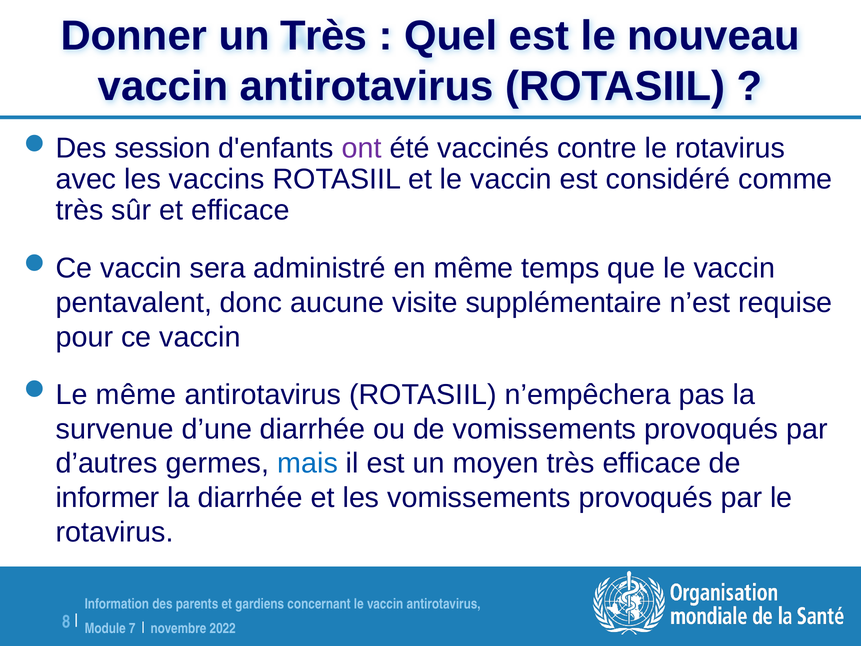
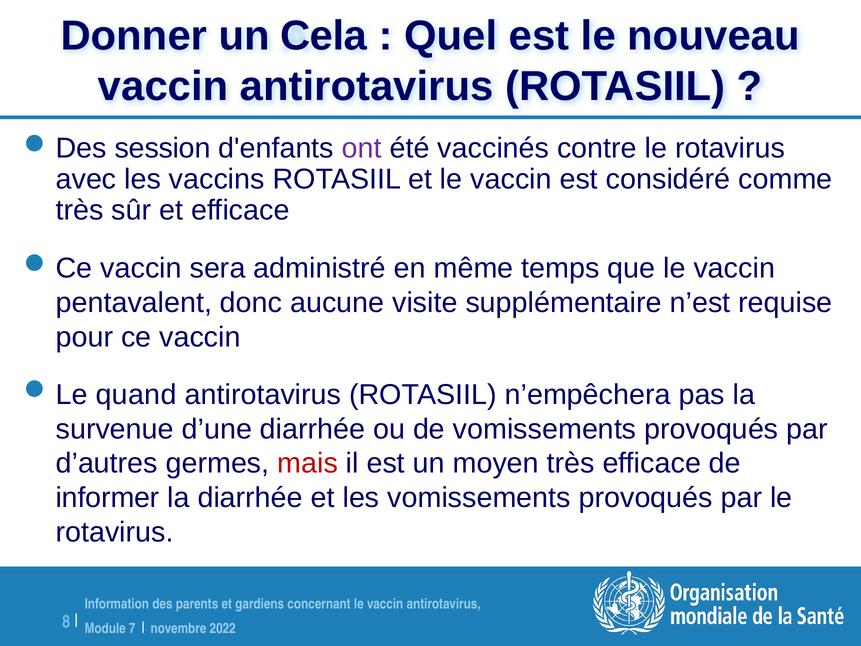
un Très: Très -> Cela
même at (136, 394): même -> quand
mais colour: blue -> red
